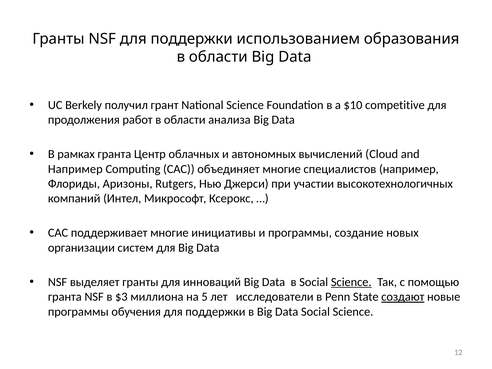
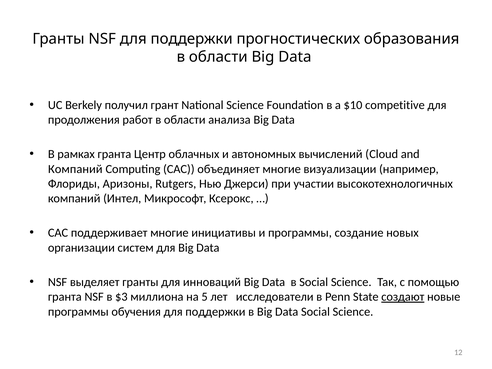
использованием: использованием -> прогностических
Например at (75, 169): Например -> Компаний
специалистов: специалистов -> визуализации
Science at (351, 282) underline: present -> none
